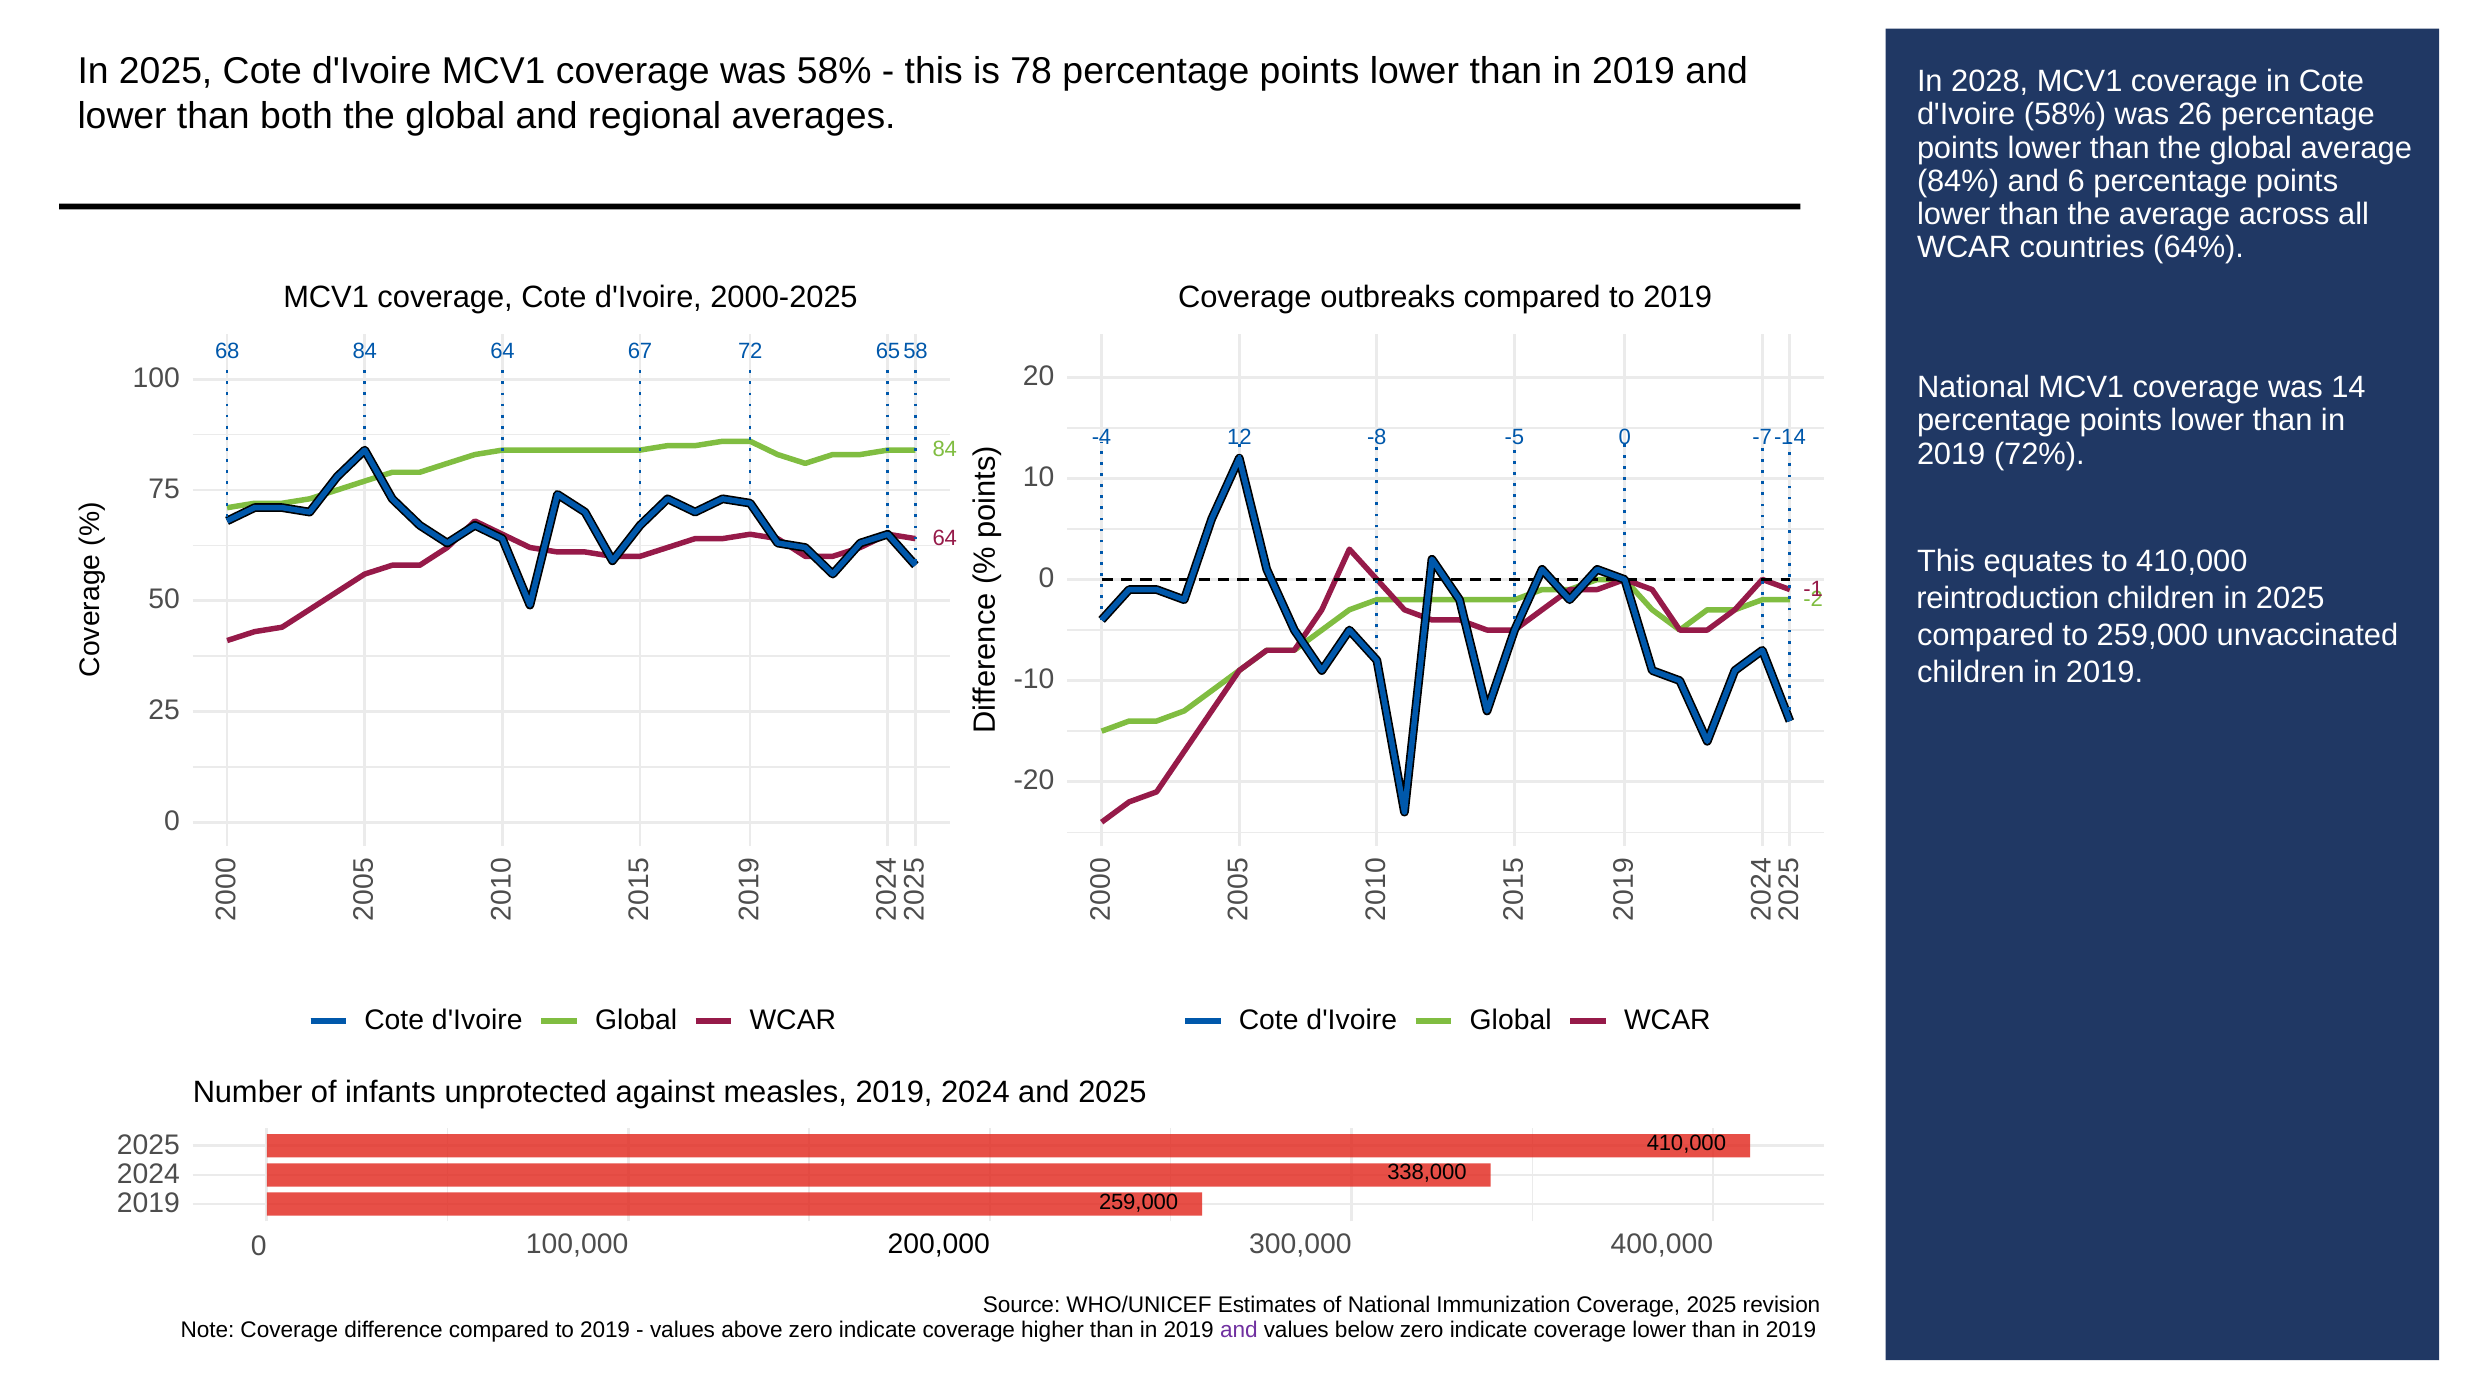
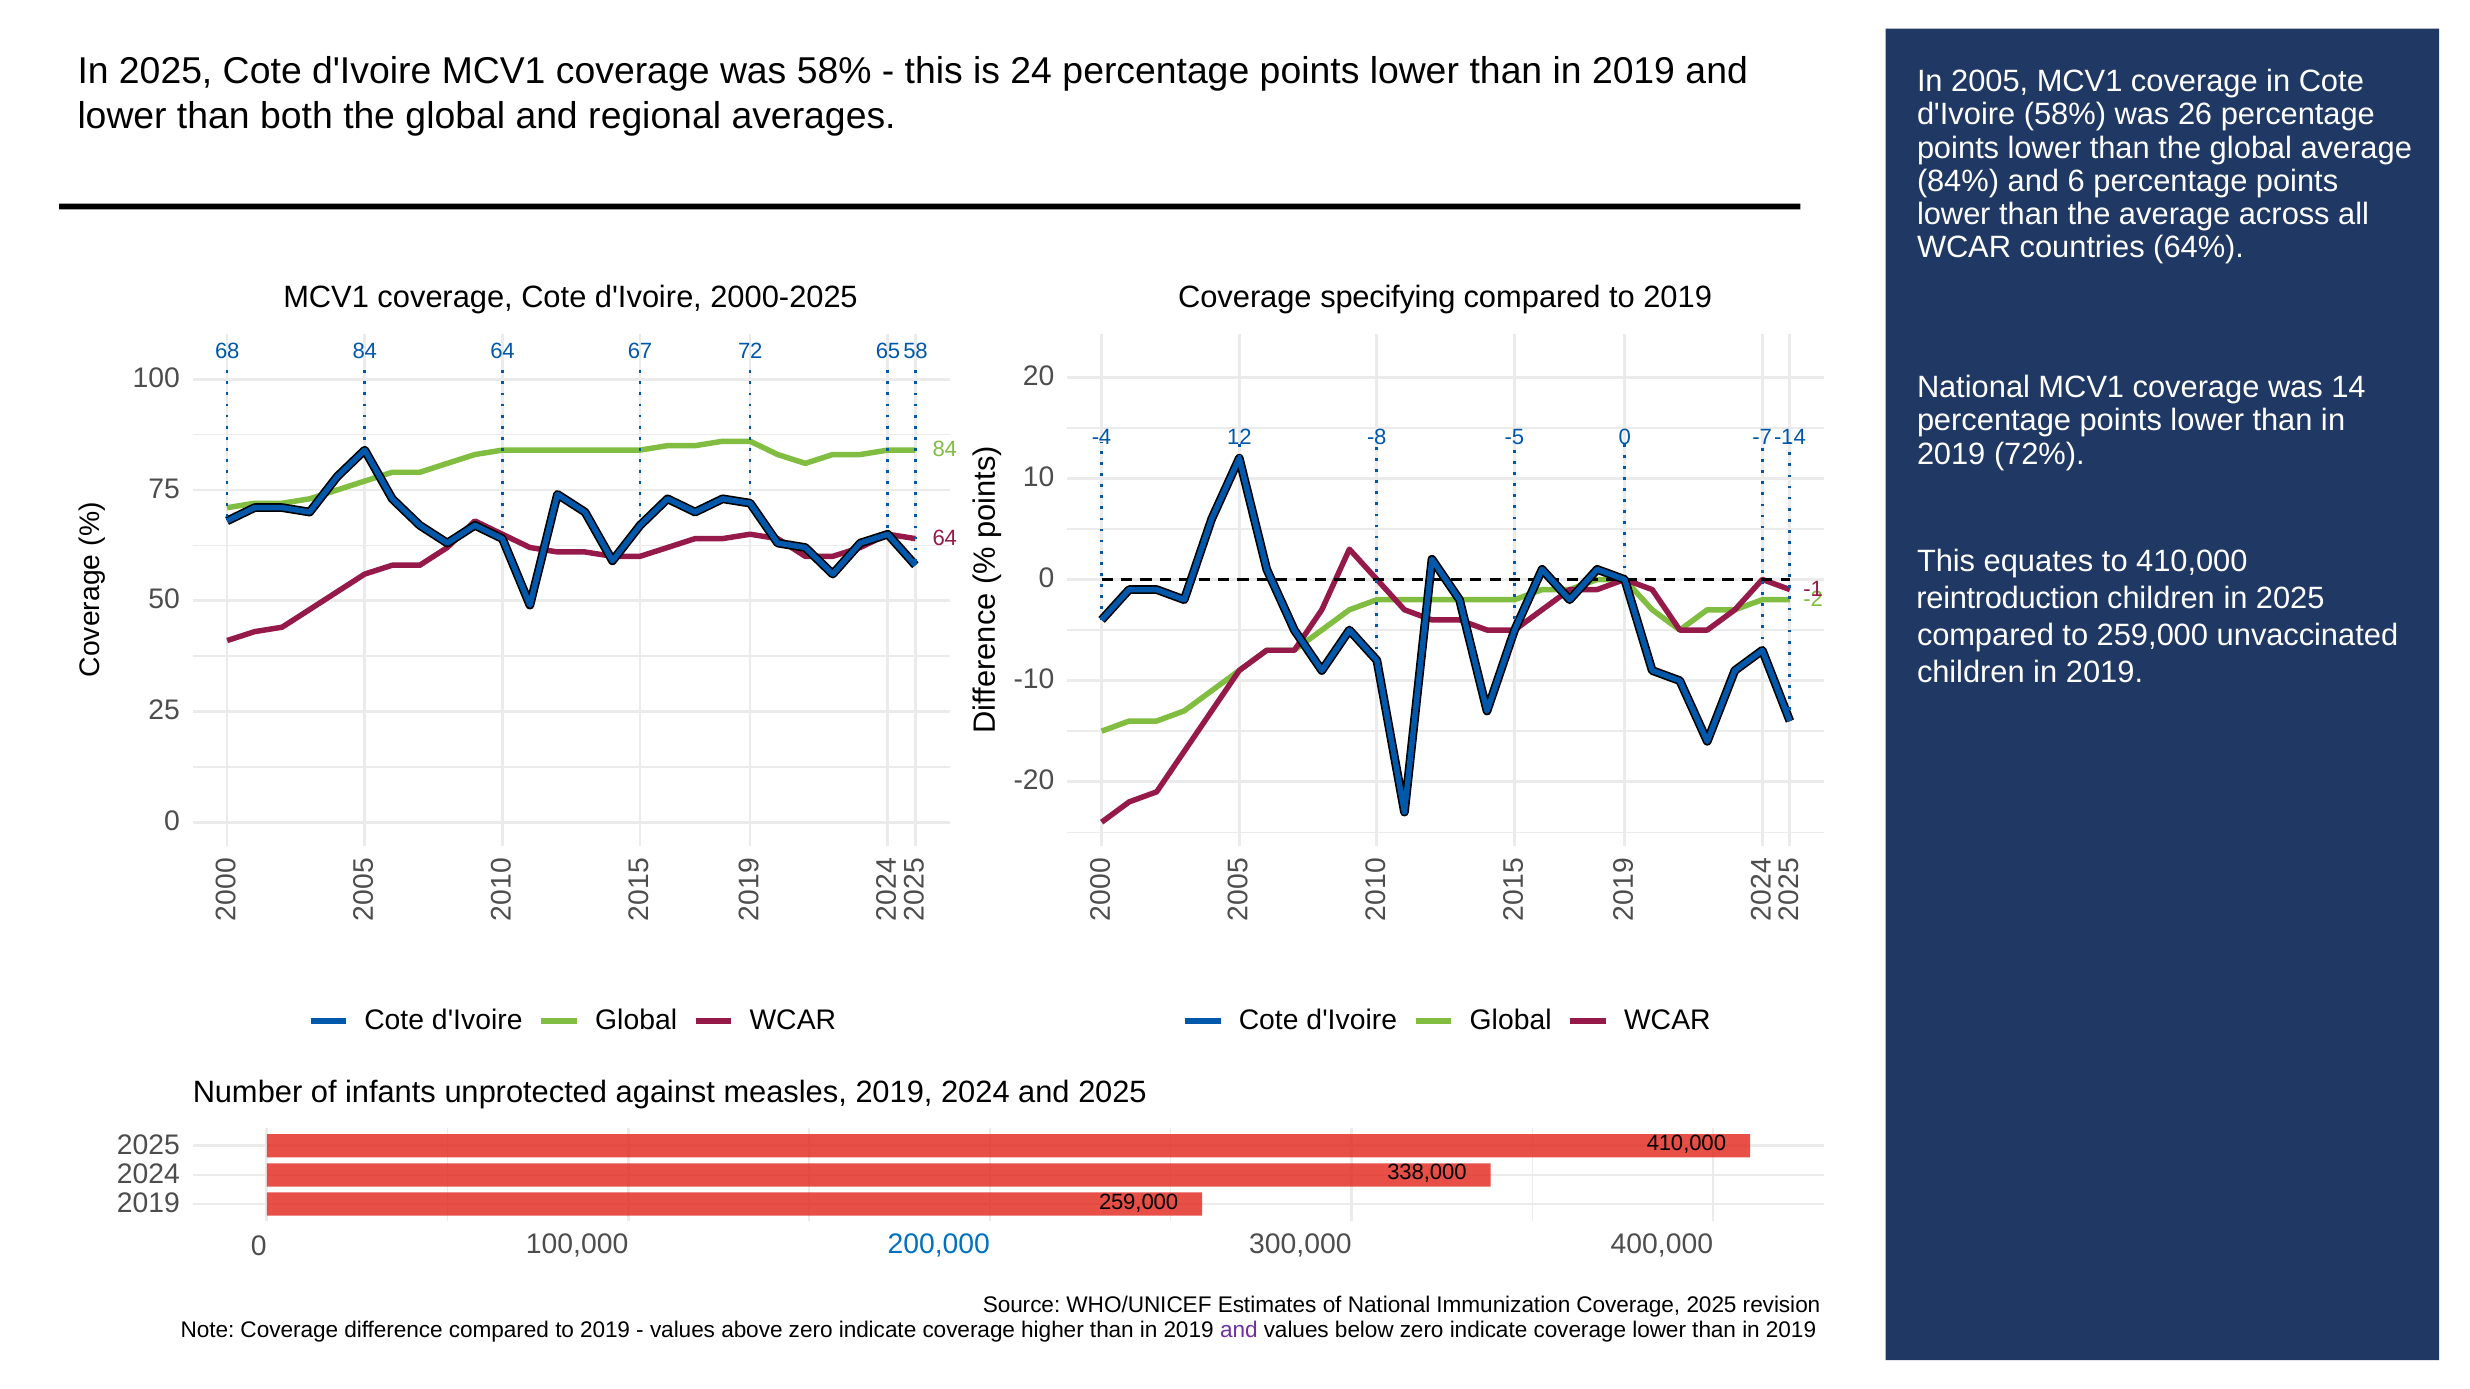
78: 78 -> 24
2028: 2028 -> 2005
outbreaks: outbreaks -> specifying
200,000 colour: black -> blue
